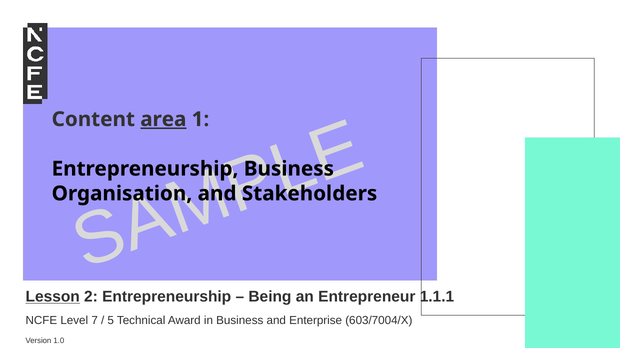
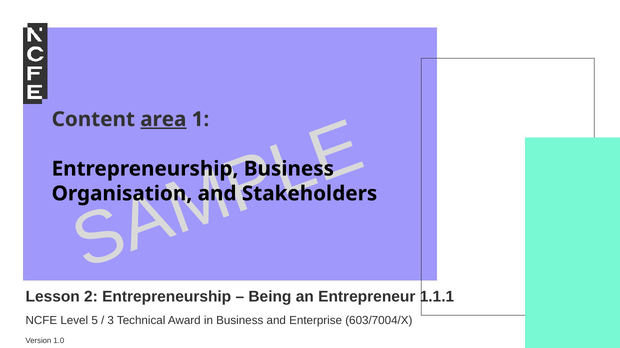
Lesson underline: present -> none
7: 7 -> 5
5: 5 -> 3
